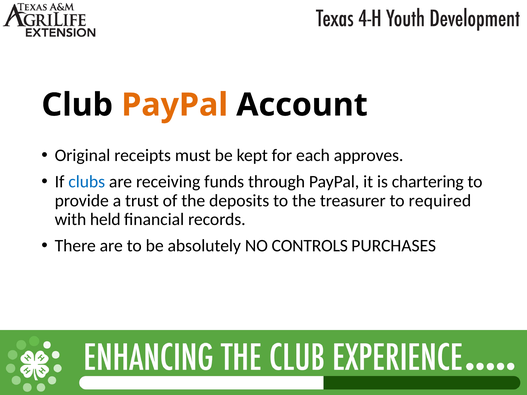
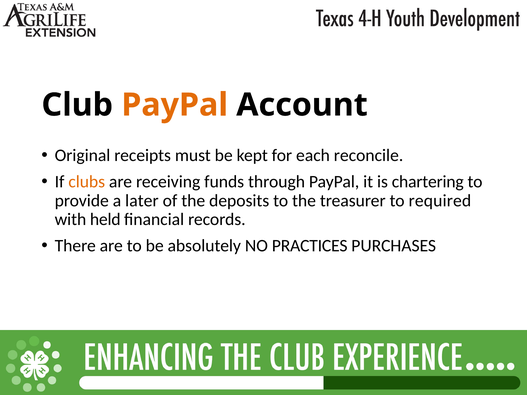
approves: approves -> reconcile
clubs colour: blue -> orange
trust: trust -> later
CONTROLS: CONTROLS -> PRACTICES
